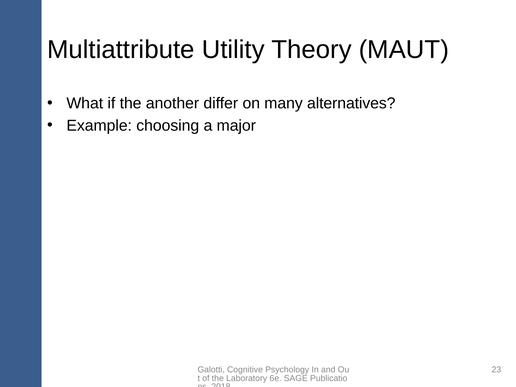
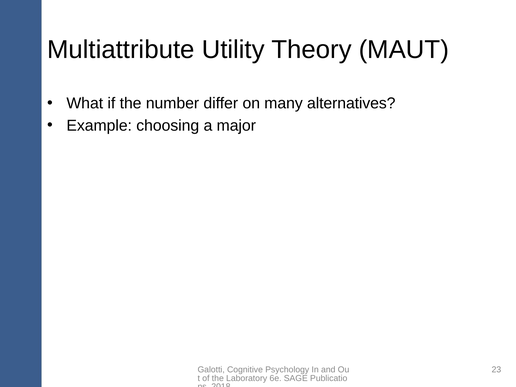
another: another -> number
